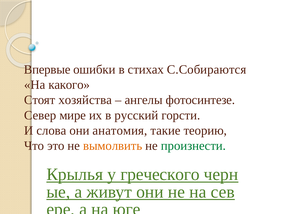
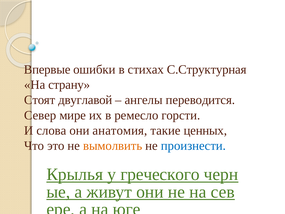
С.Собираются: С.Собираются -> С.Структурная
какого: какого -> страну
хозяйства: хозяйства -> двуглавой
фотосинтезе: фотосинтезе -> переводится
русский: русский -> ремесло
теорию: теорию -> ценных
произнести colour: green -> blue
